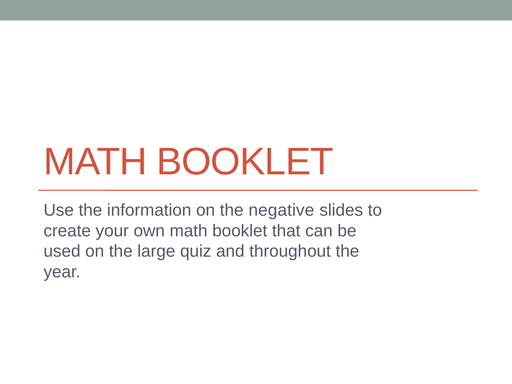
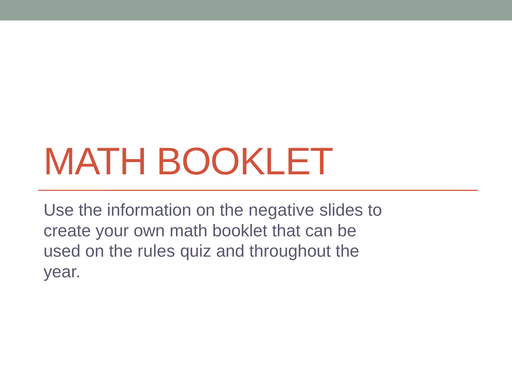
large: large -> rules
